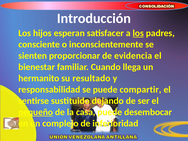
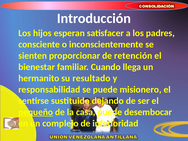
los at (138, 33) underline: present -> none
evidencia: evidencia -> retención
compartir: compartir -> misionero
